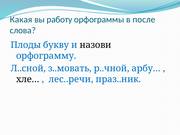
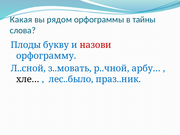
работу: работу -> рядом
после: после -> тайны
назови colour: black -> red
лес..речи: лес..речи -> лес..было
